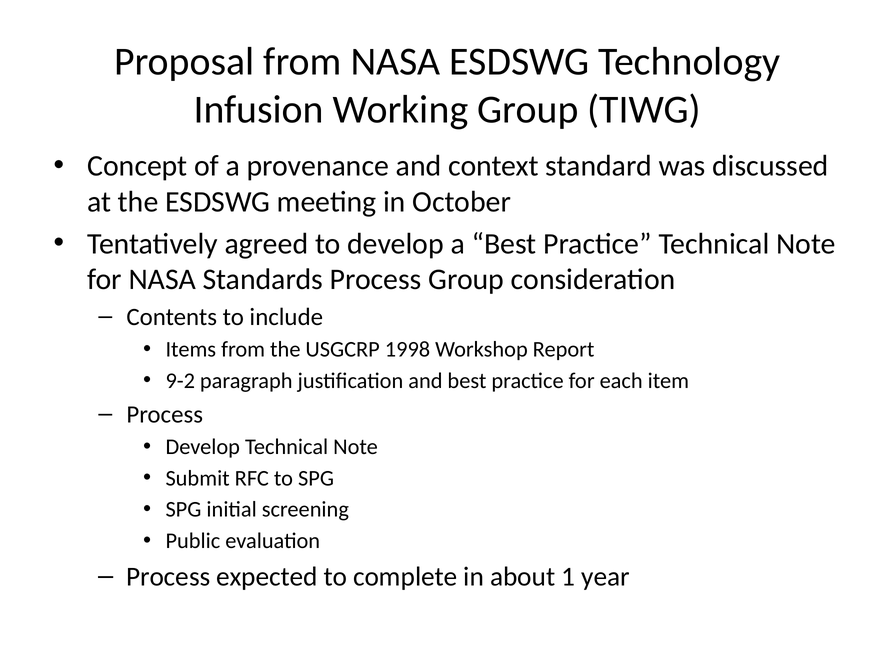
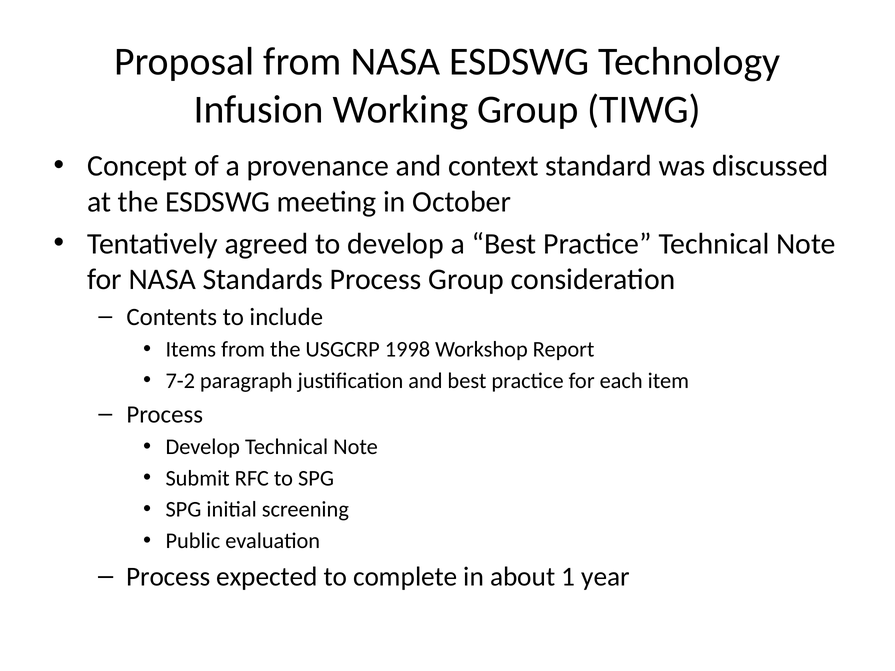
9-2: 9-2 -> 7-2
